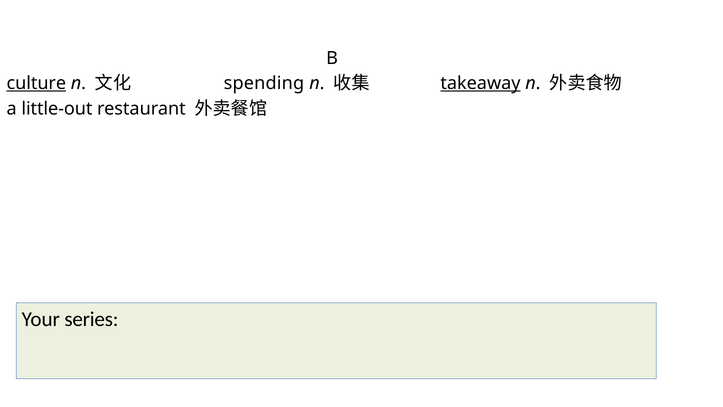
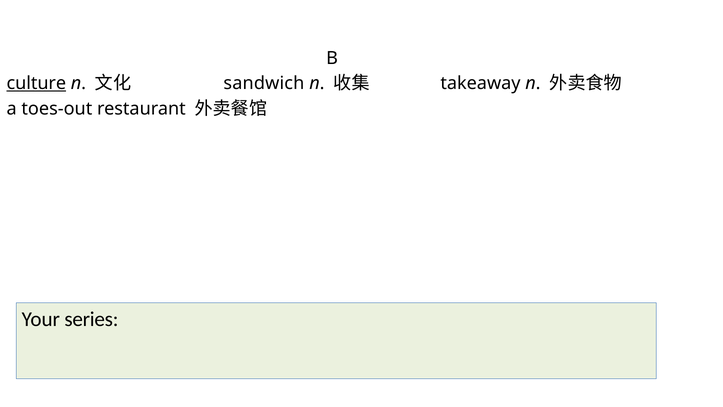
spending: spending -> sandwich
takeaway underline: present -> none
little-out: little-out -> toes-out
